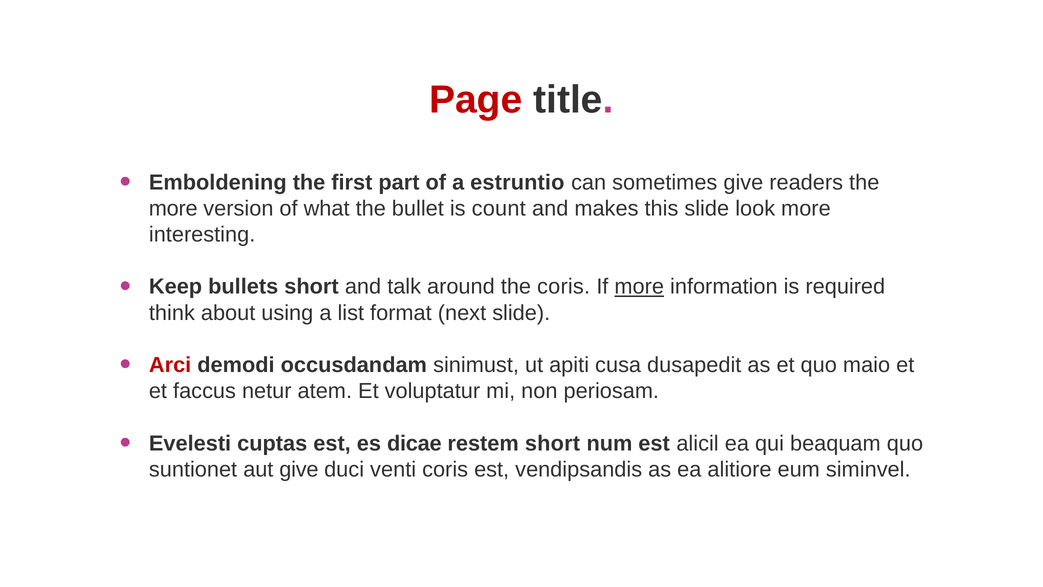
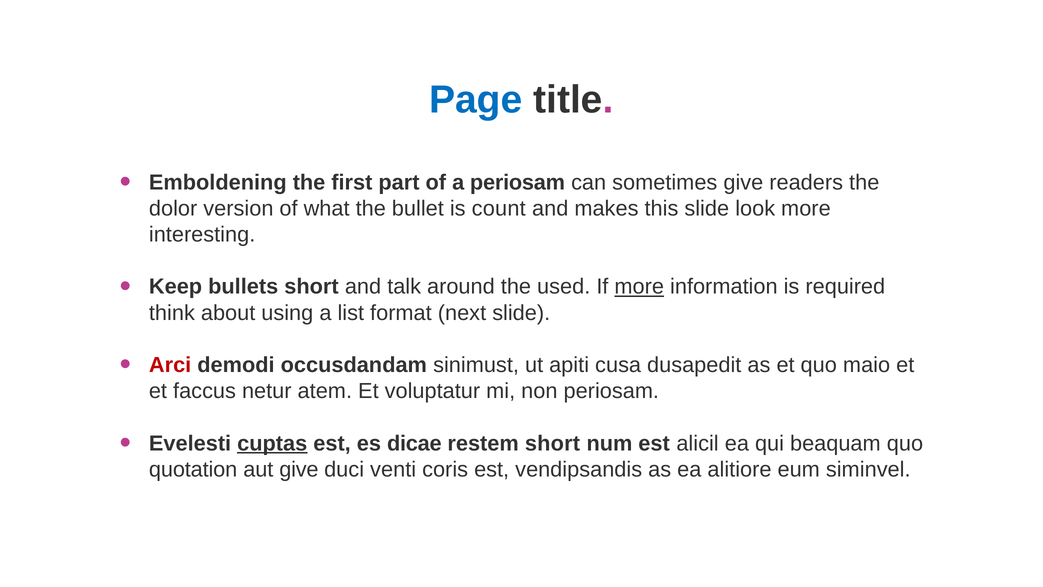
Page colour: red -> blue
a estruntio: estruntio -> periosam
more at (173, 208): more -> dolor
the coris: coris -> used
cuptas underline: none -> present
suntionet: suntionet -> quotation
